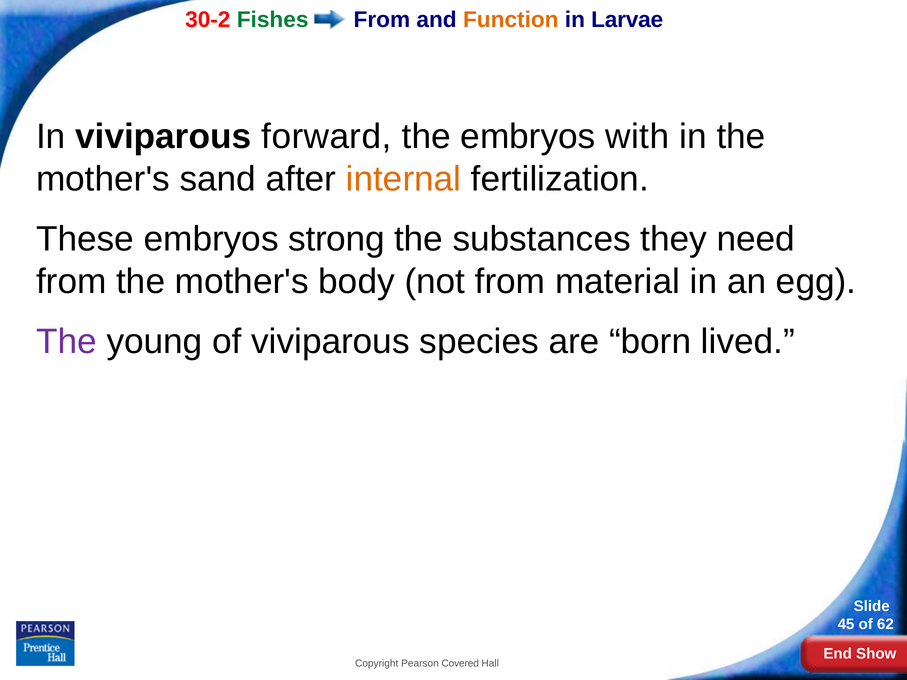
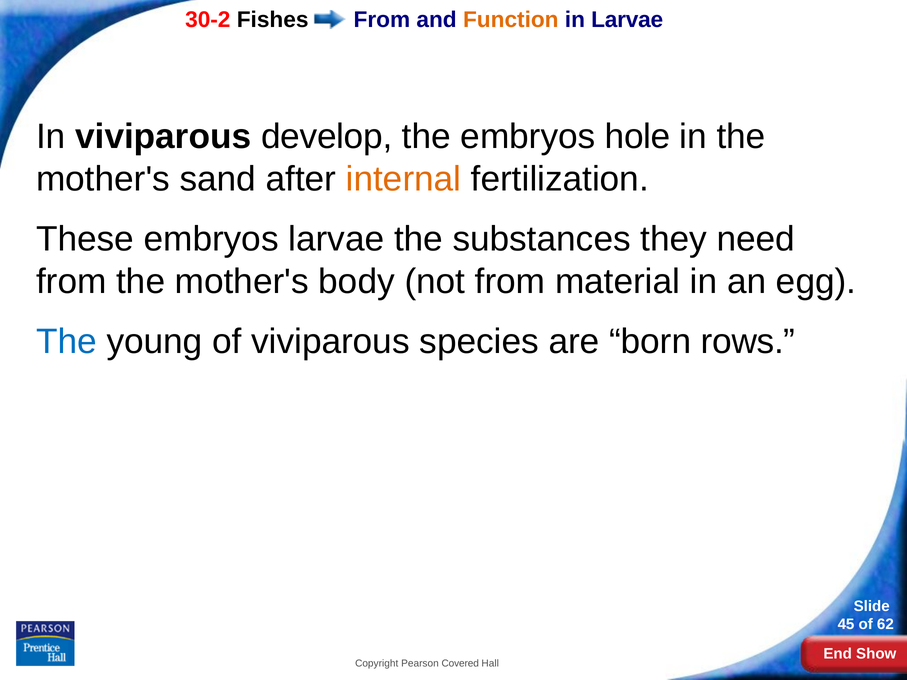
Fishes colour: green -> black
forward: forward -> develop
with: with -> hole
embryos strong: strong -> larvae
The at (66, 342) colour: purple -> blue
lived: lived -> rows
